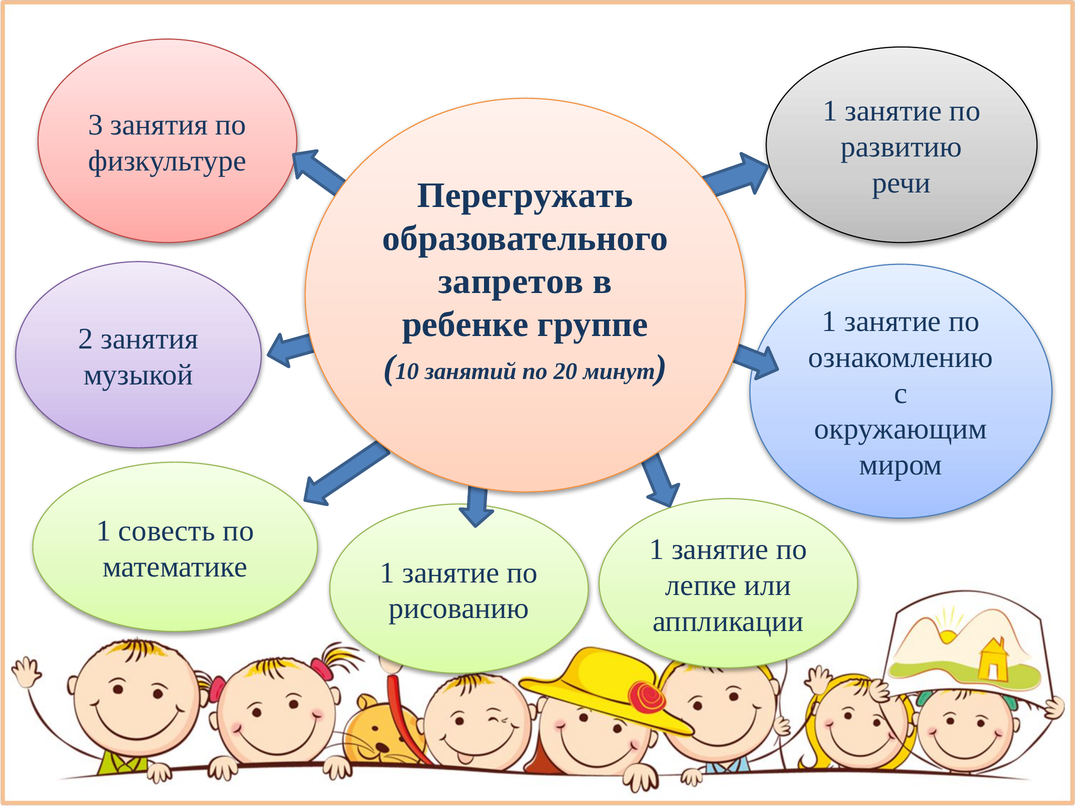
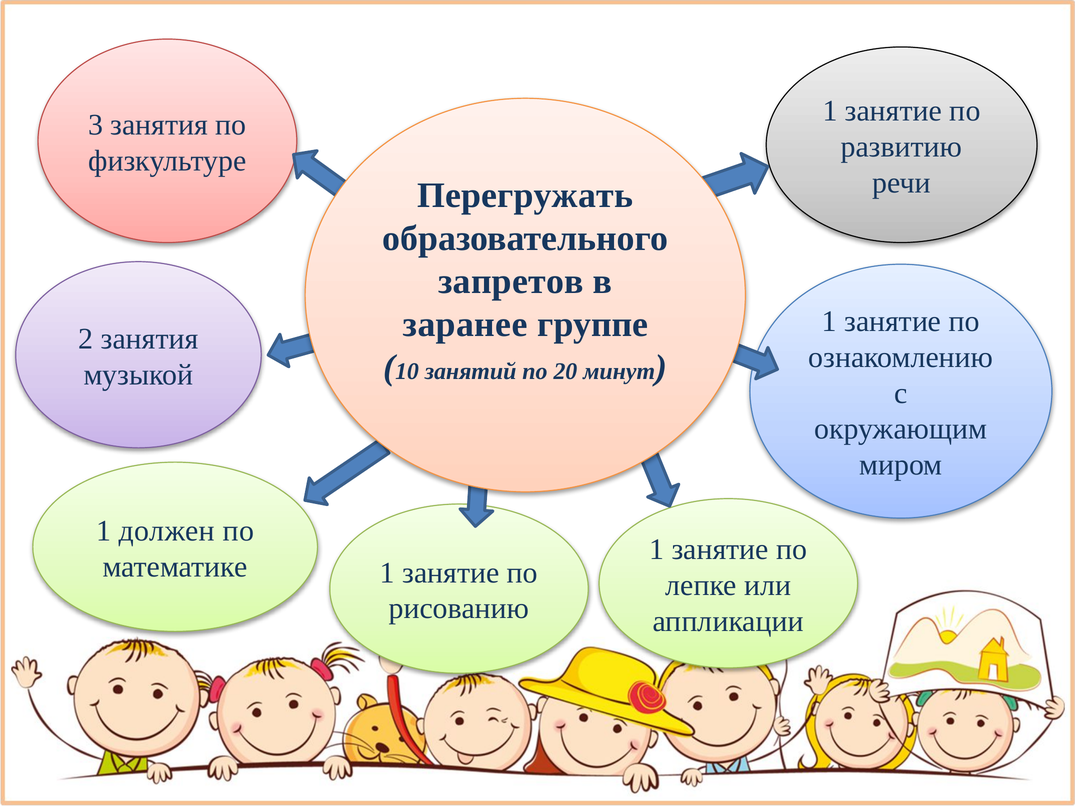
ребенке: ребенке -> заранее
совесть: совесть -> должен
